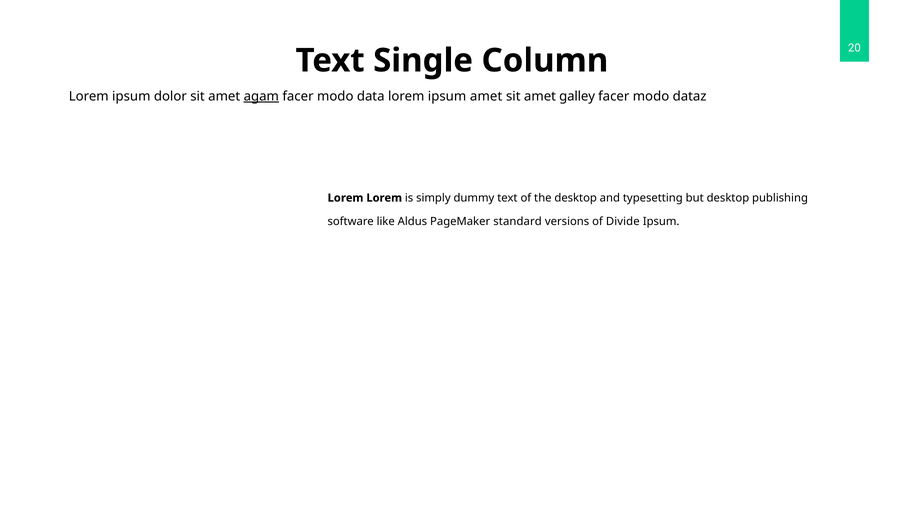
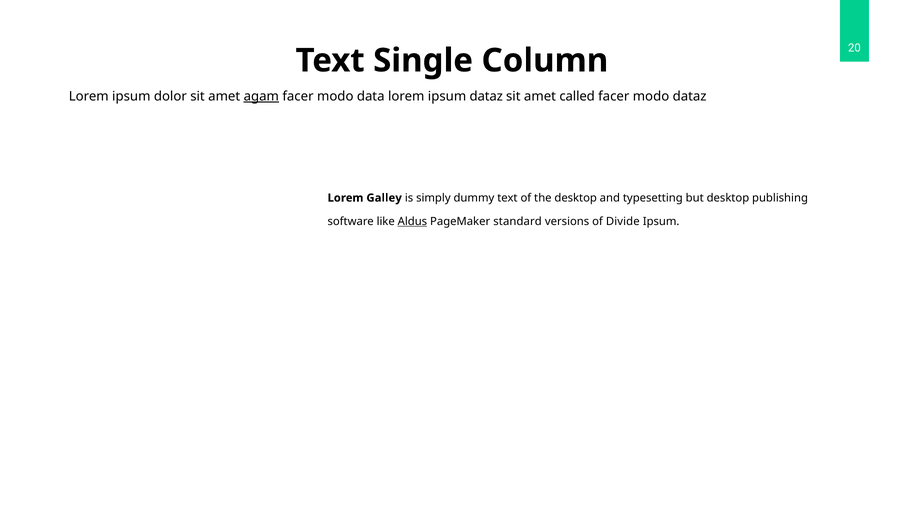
ipsum amet: amet -> dataz
galley: galley -> called
Lorem Lorem: Lorem -> Galley
Aldus underline: none -> present
